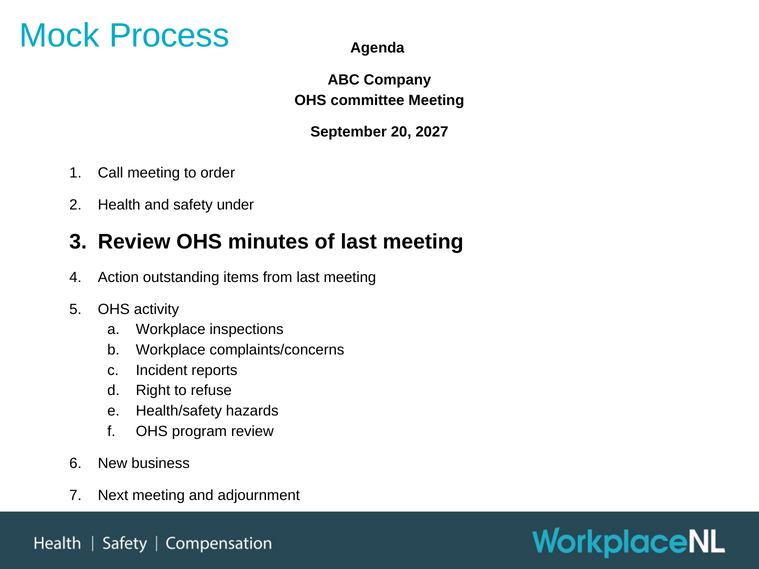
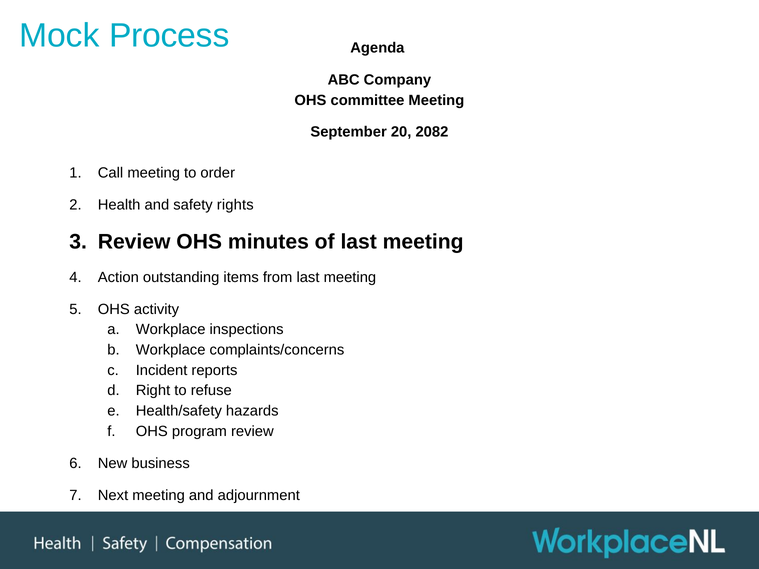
2027: 2027 -> 2082
under: under -> rights
